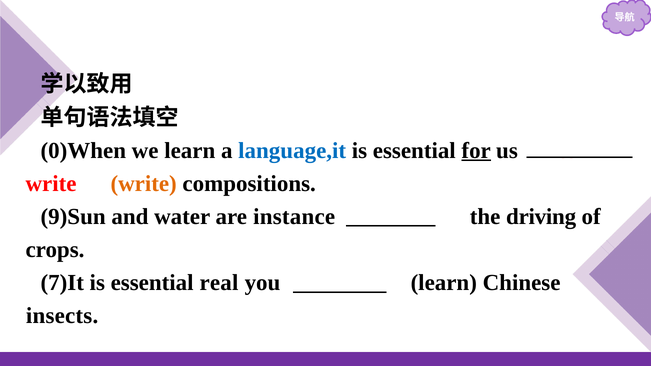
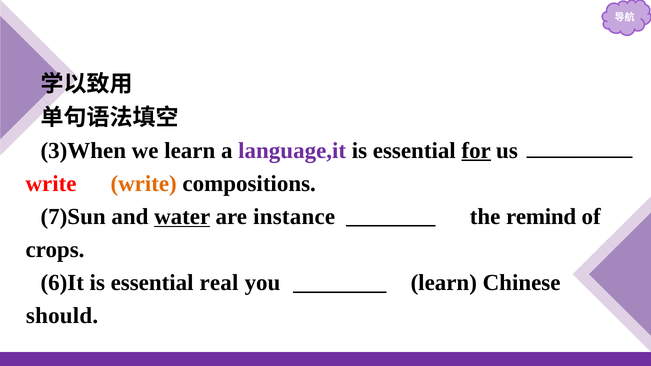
0)When: 0)When -> 3)When
language,it colour: blue -> purple
9)Sun: 9)Sun -> 7)Sun
water underline: none -> present
driving: driving -> remind
7)It: 7)It -> 6)It
insects: insects -> should
